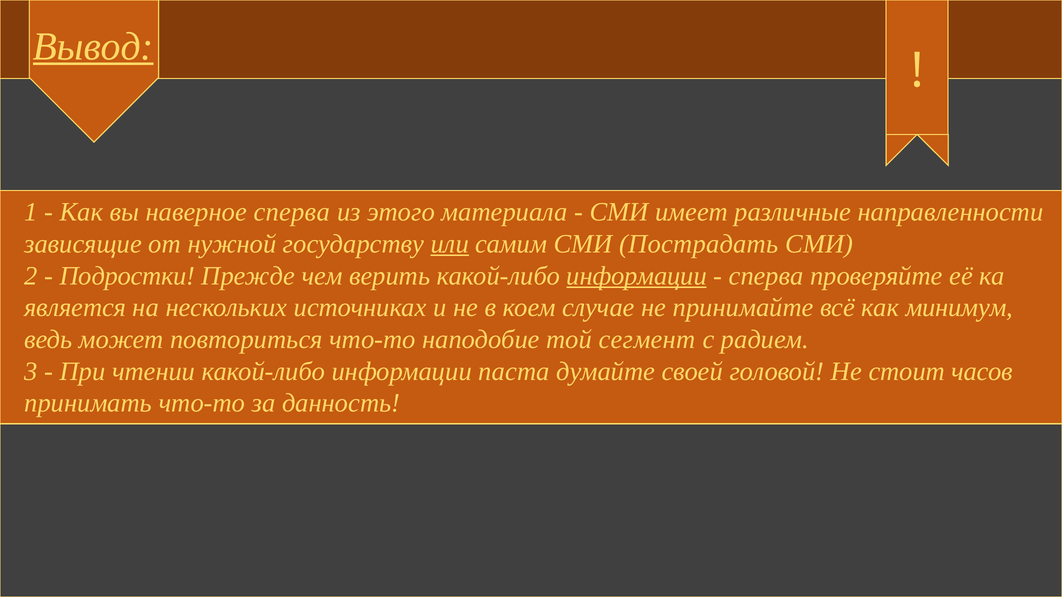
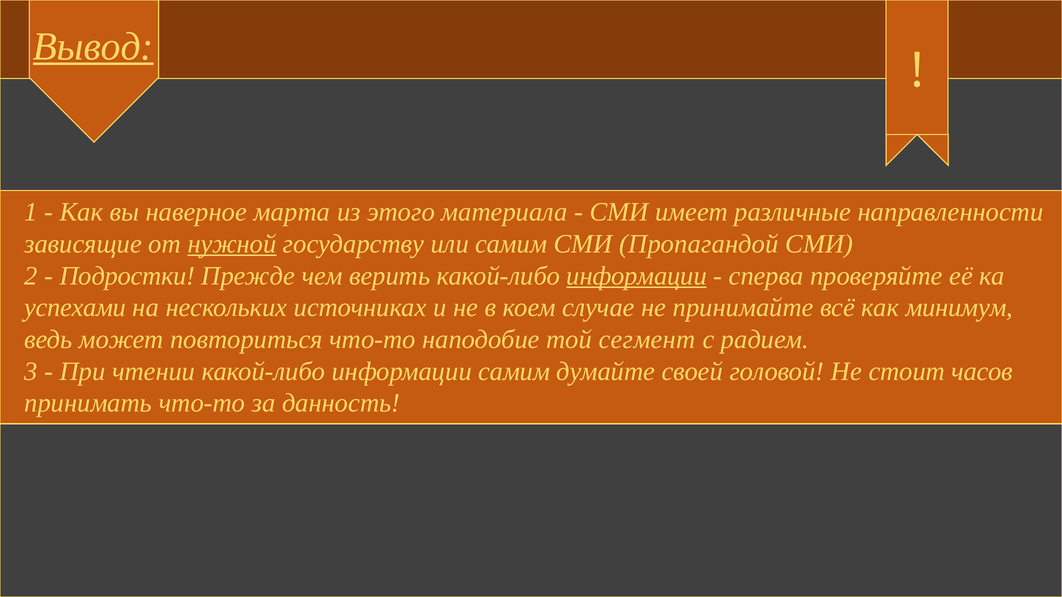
наверное сперва: сперва -> марта
нужной underline: none -> present
или underline: present -> none
Пострадать: Пострадать -> Пропагандой
является: является -> успехами
информации паста: паста -> самим
